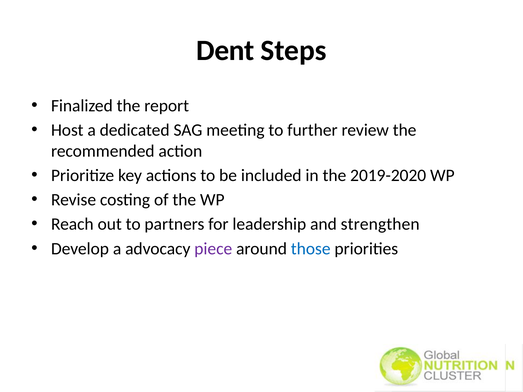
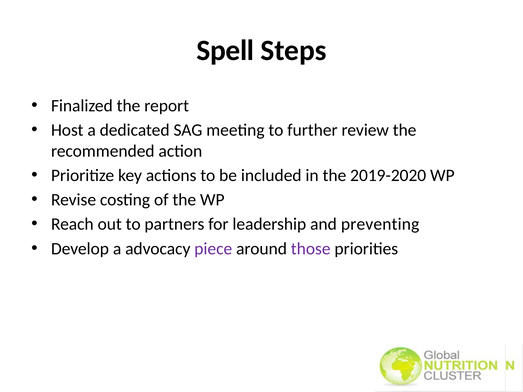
Dent: Dent -> Spell
strengthen: strengthen -> preventing
those colour: blue -> purple
